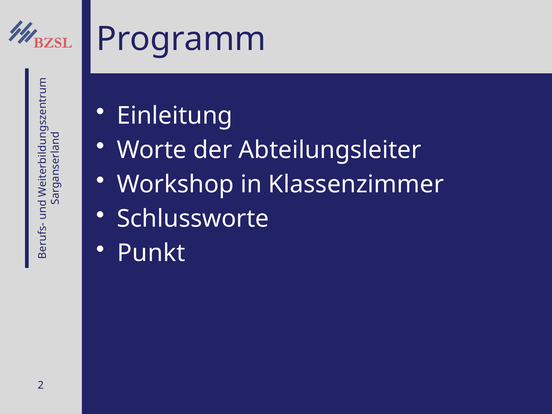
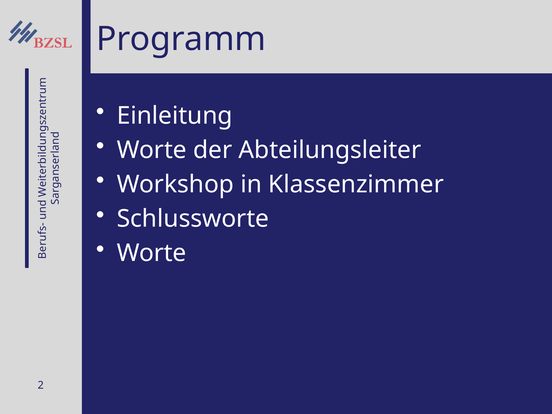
Punkt at (151, 253): Punkt -> Worte
